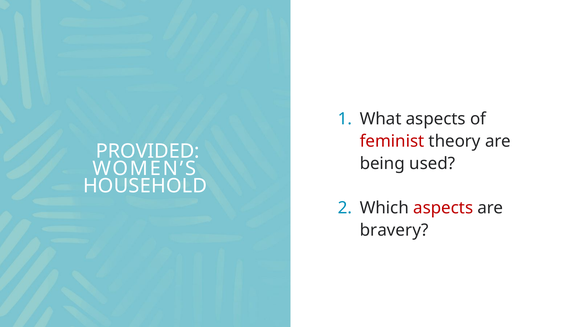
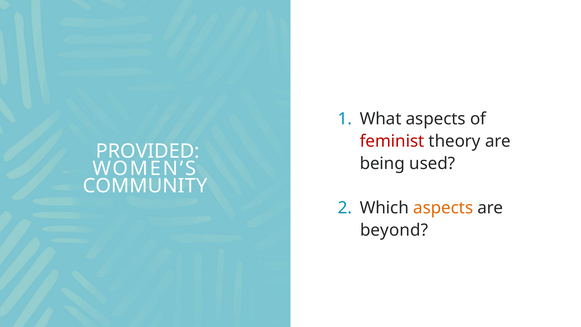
HOUSEHOLD: HOUSEHOLD -> COMMUNITY
aspects at (443, 208) colour: red -> orange
bravery: bravery -> beyond
